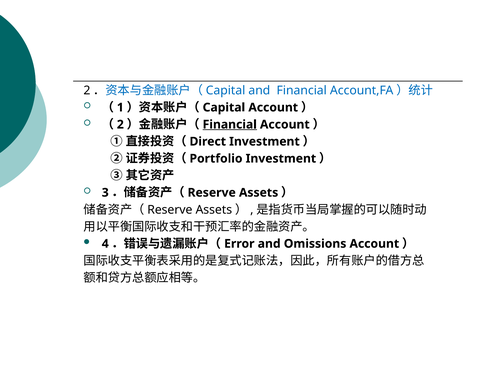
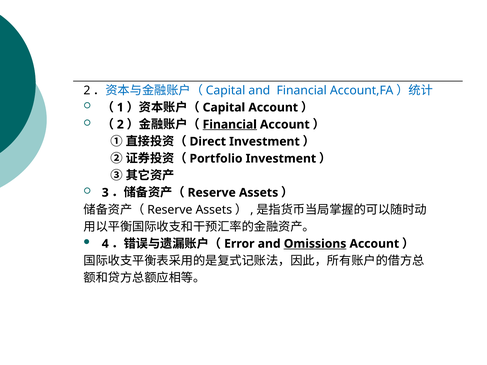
Omissions underline: none -> present
